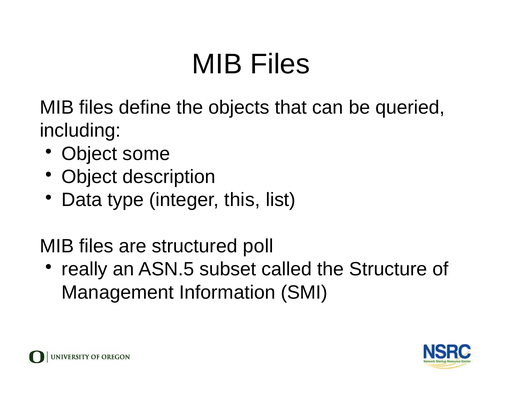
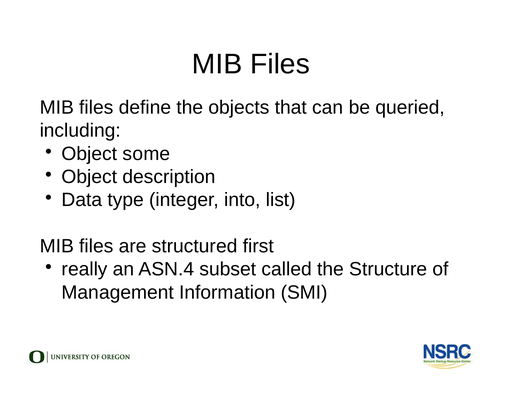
this: this -> into
poll: poll -> first
ASN.5: ASN.5 -> ASN.4
